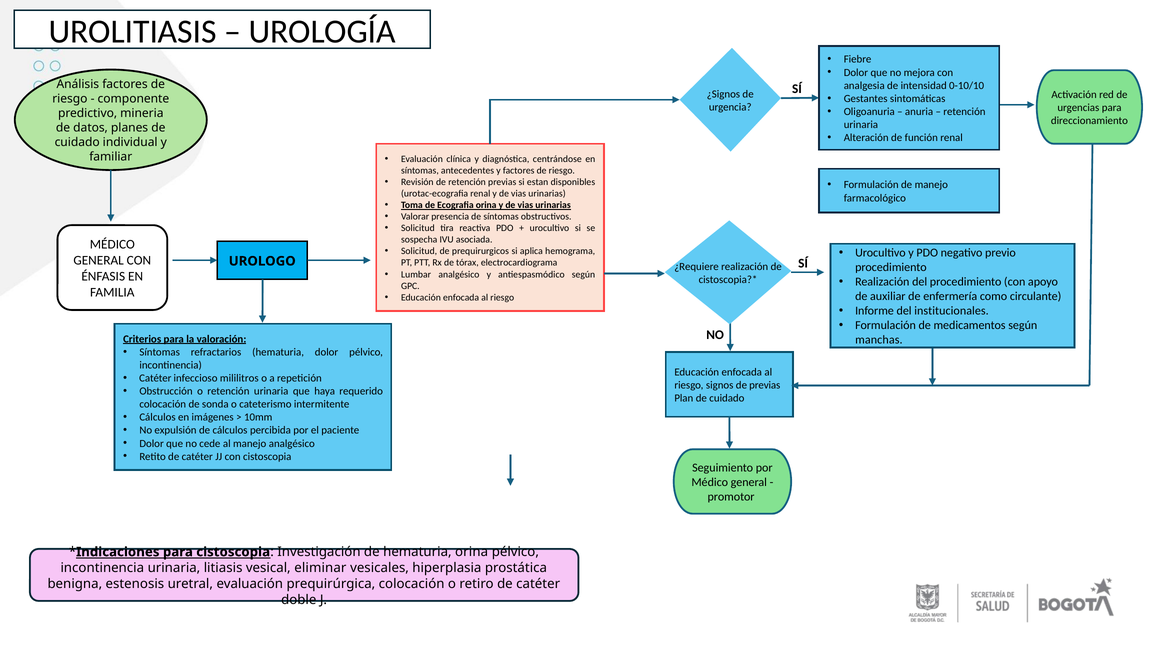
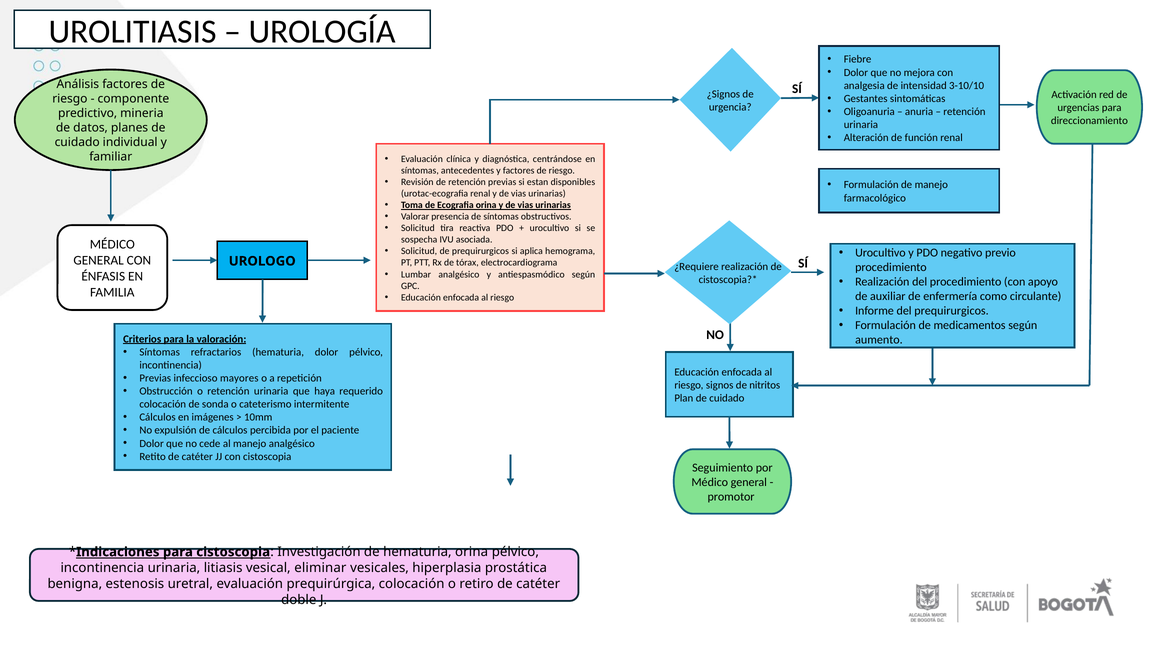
0-10/10: 0-10/10 -> 3-10/10
del institucionales: institucionales -> prequirurgicos
manchas: manchas -> aumento
Catéter at (155, 378): Catéter -> Previas
mililitros: mililitros -> mayores
de previas: previas -> nitritos
